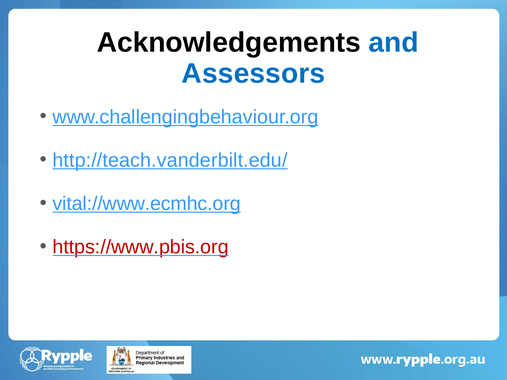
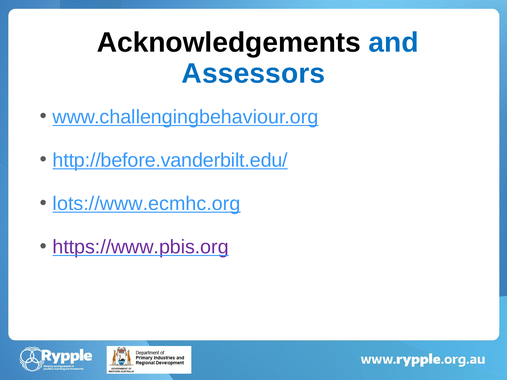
http://teach.vanderbilt.edu/: http://teach.vanderbilt.edu/ -> http://before.vanderbilt.edu/
vital://www.ecmhc.org: vital://www.ecmhc.org -> lots://www.ecmhc.org
https://www.pbis.org colour: red -> purple
